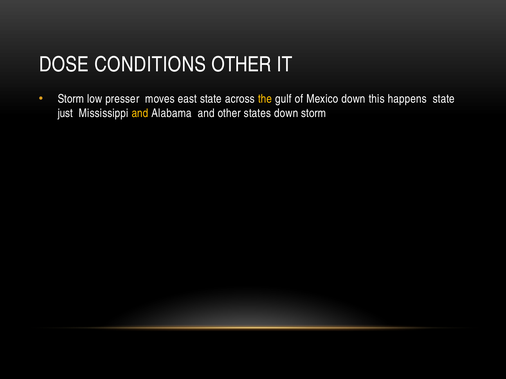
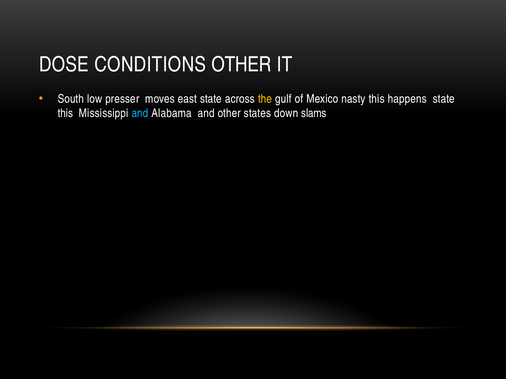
Storm at (71, 99): Storm -> South
Mexico down: down -> nasty
just at (65, 113): just -> this
and at (140, 113) colour: yellow -> light blue
down storm: storm -> slams
